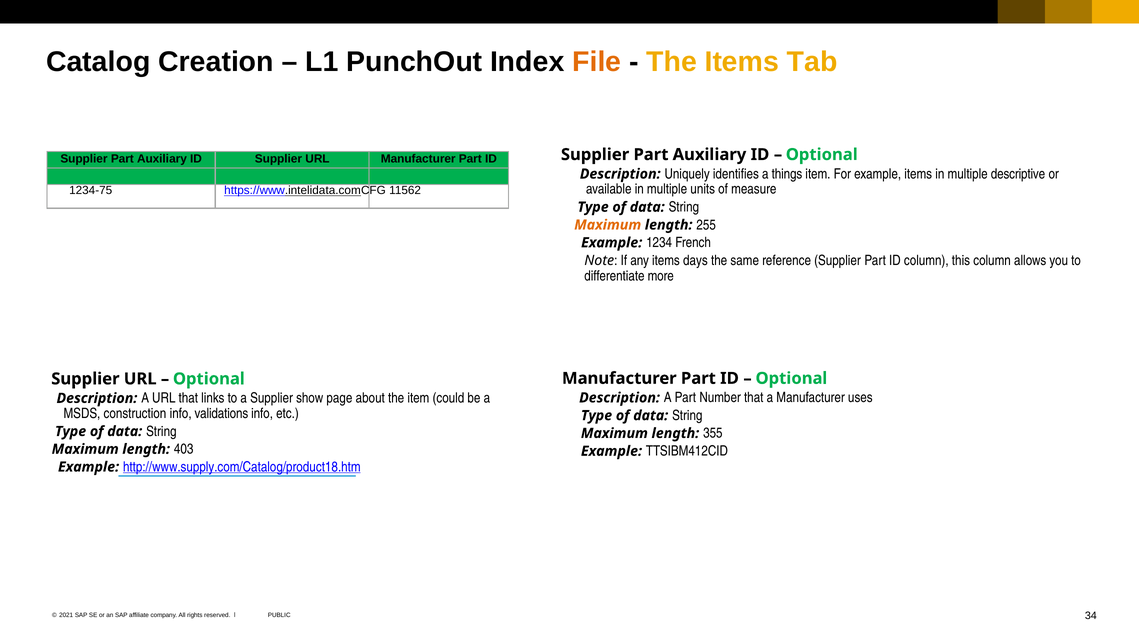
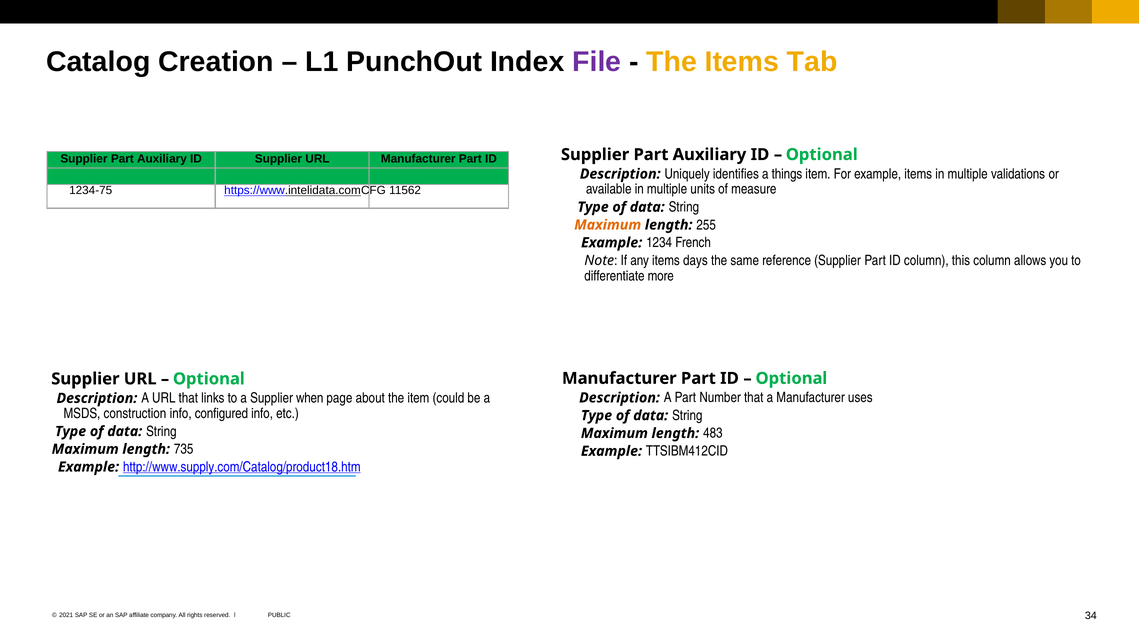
File colour: orange -> purple
descriptive: descriptive -> validations
show: show -> when
validations: validations -> configured
355: 355 -> 483
403: 403 -> 735
